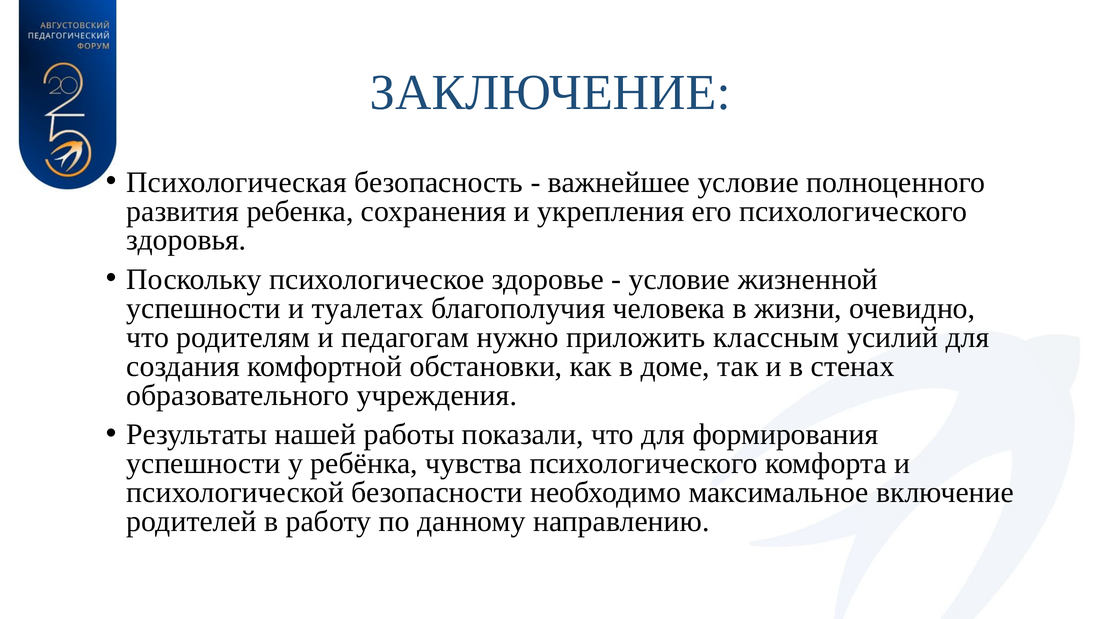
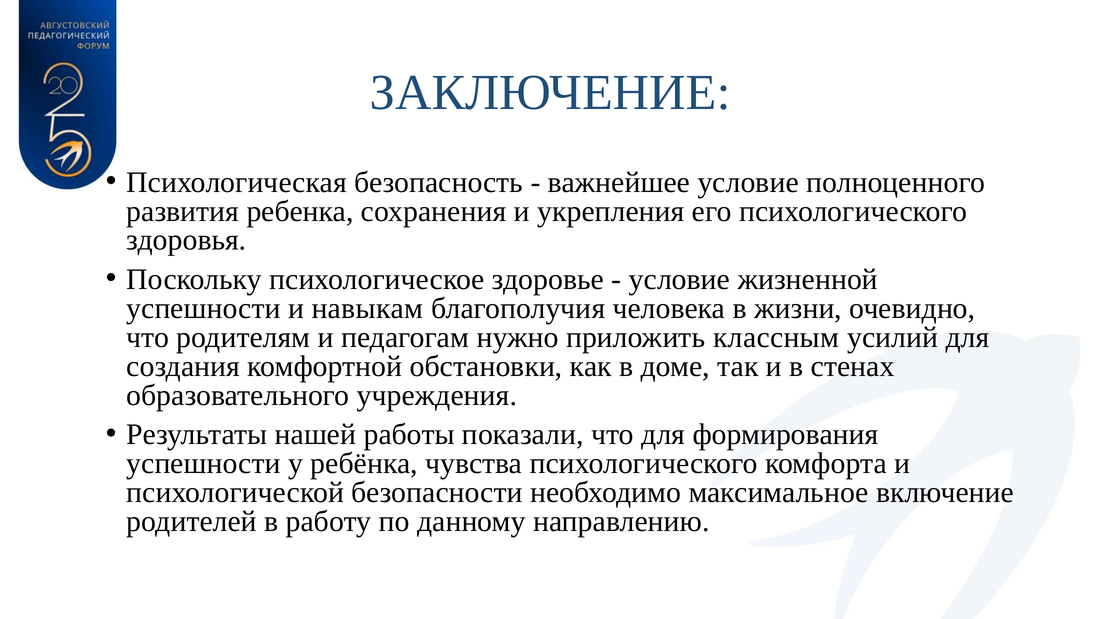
туалетах: туалетах -> навыкам
